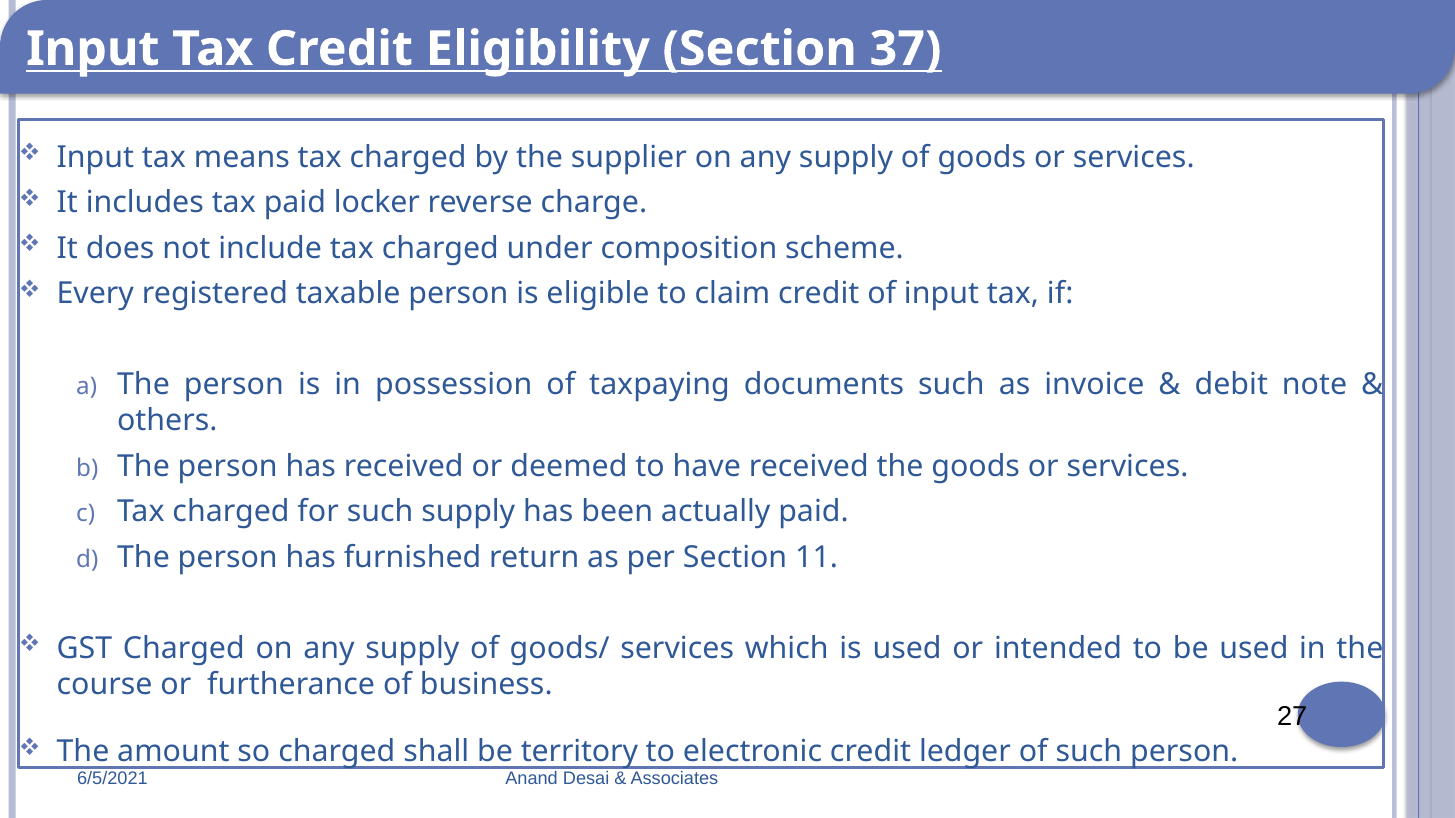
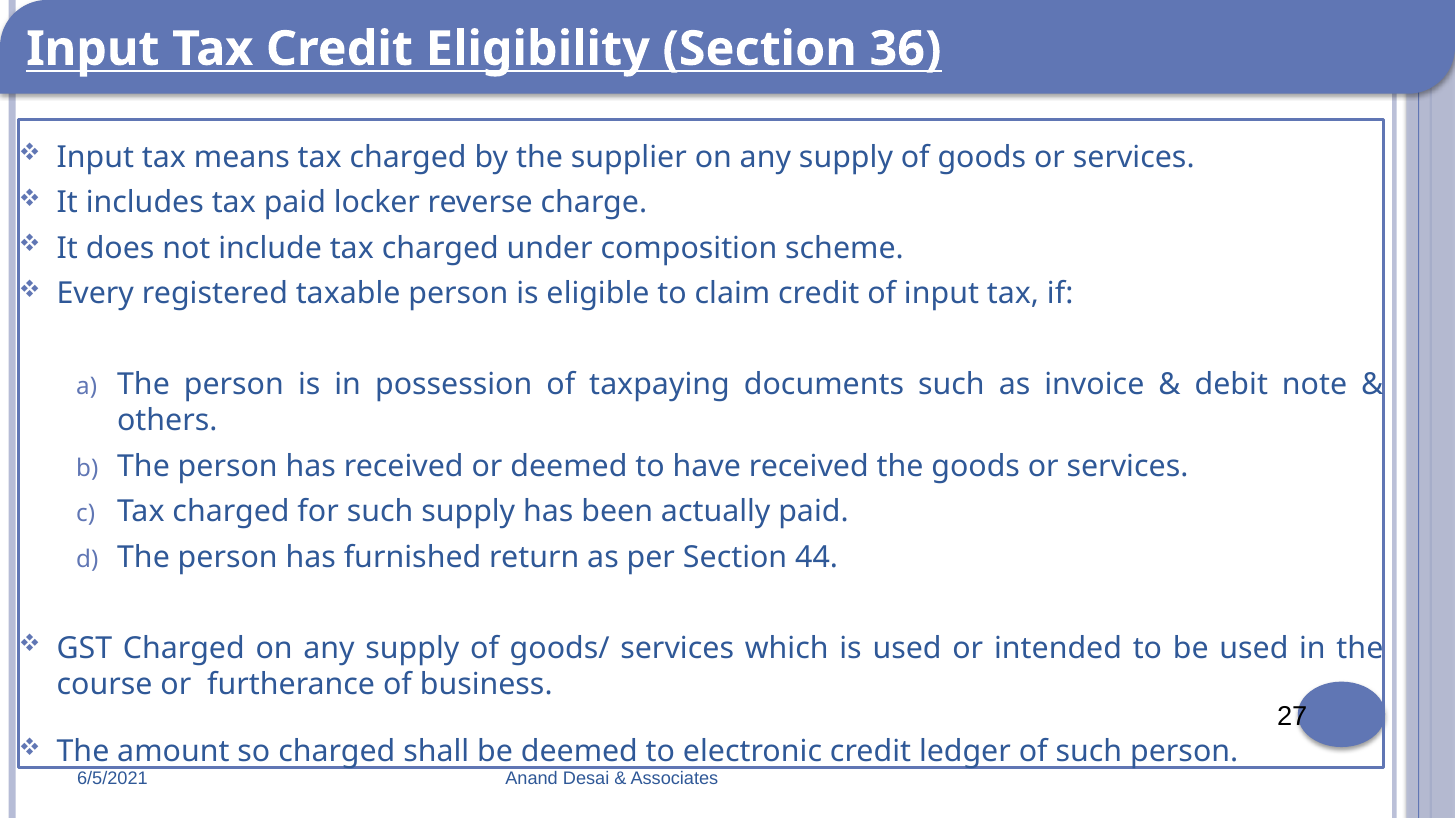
37: 37 -> 36
11: 11 -> 44
be territory: territory -> deemed
